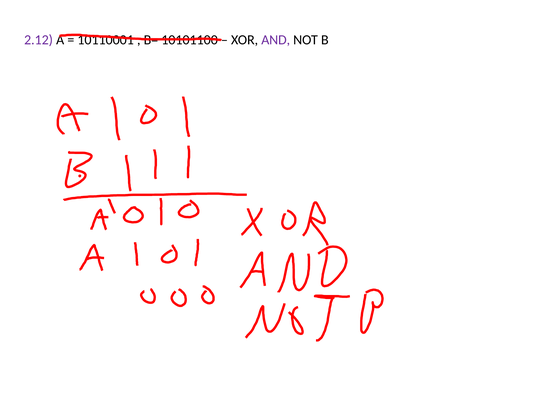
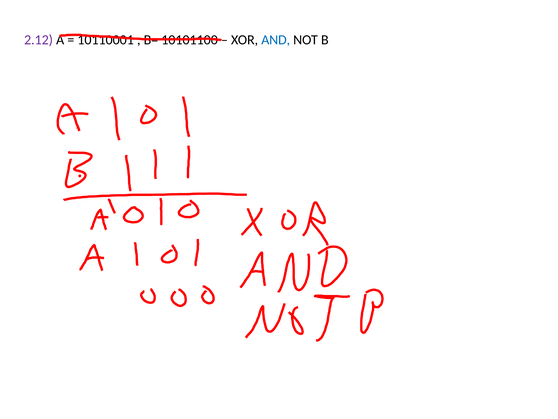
AND colour: purple -> blue
